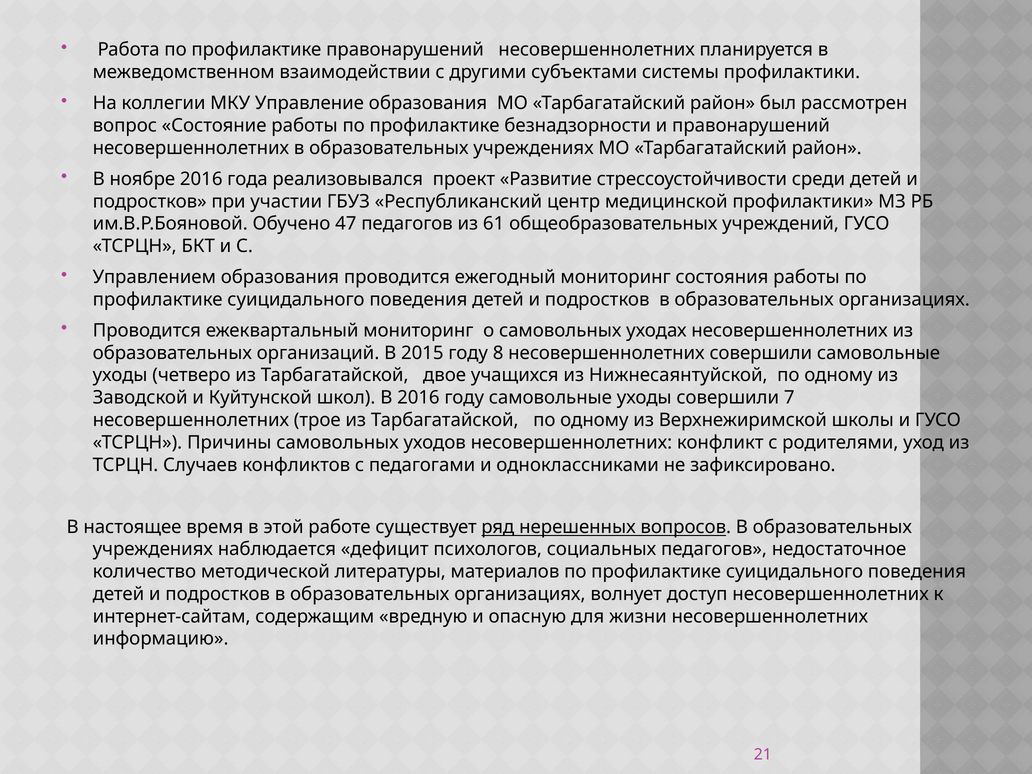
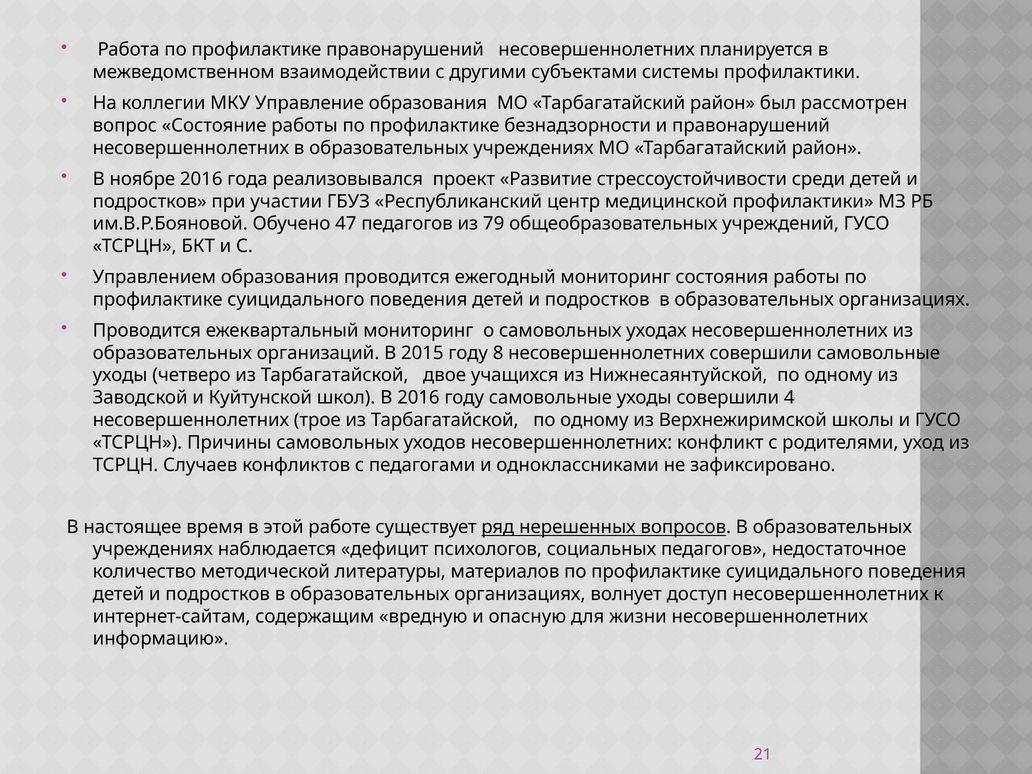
61: 61 -> 79
7: 7 -> 4
